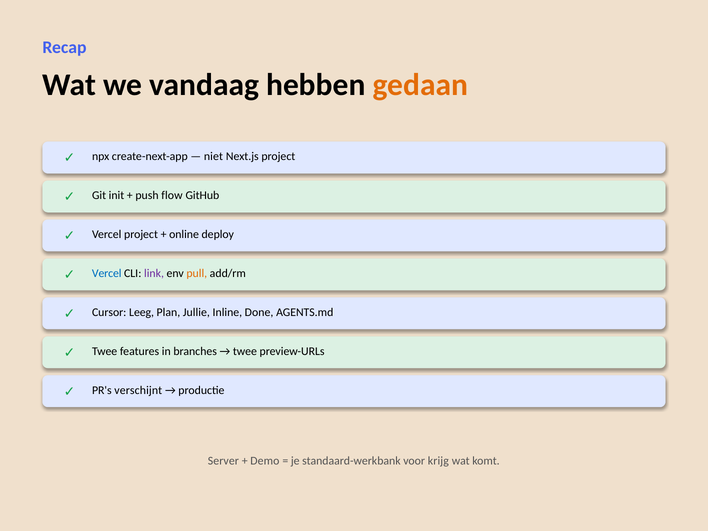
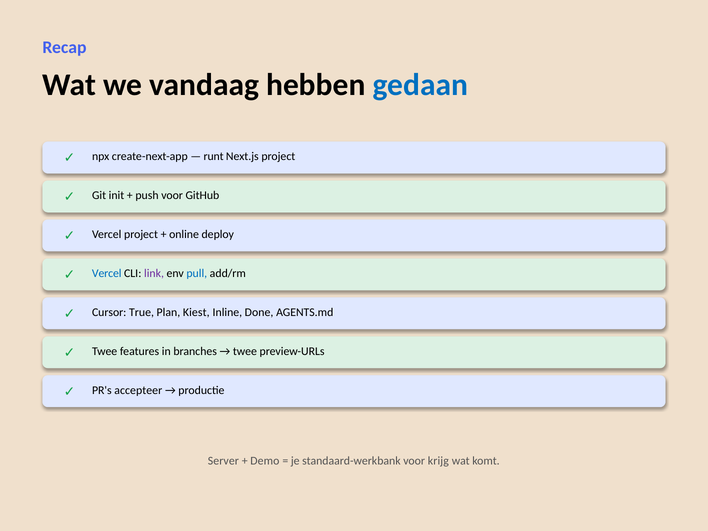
gedaan colour: orange -> blue
niet: niet -> runt
push flow: flow -> voor
pull colour: orange -> blue
Leeg: Leeg -> True
Jullie: Jullie -> Kiest
verschijnt: verschijnt -> accepteer
